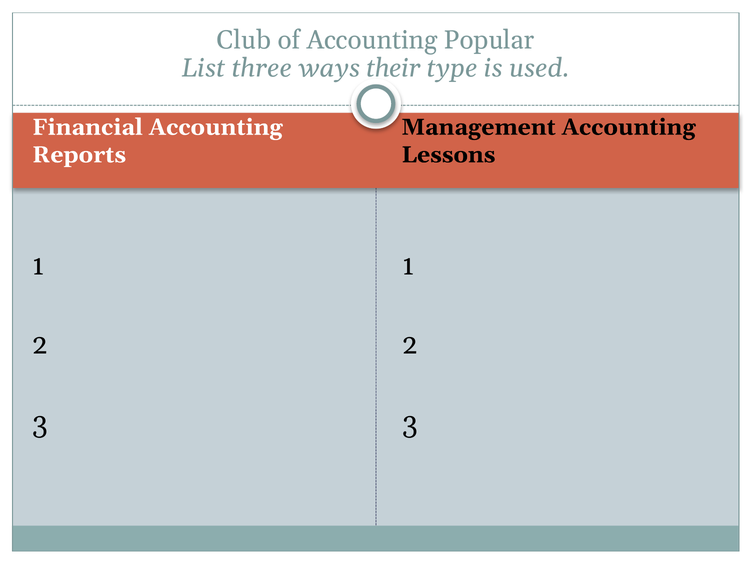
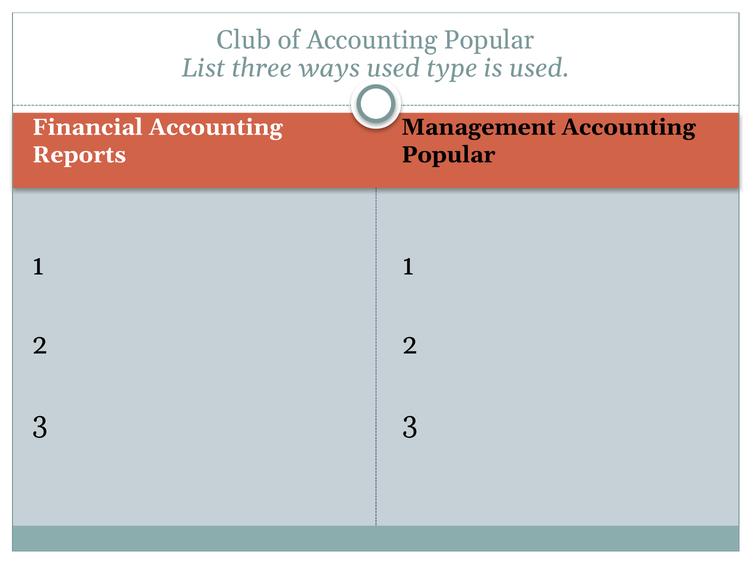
ways their: their -> used
Lessons at (448, 155): Lessons -> Popular
